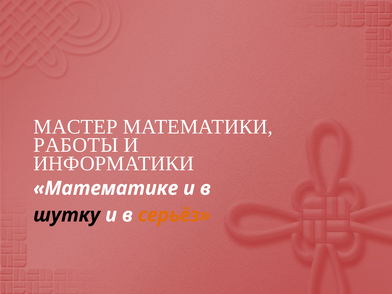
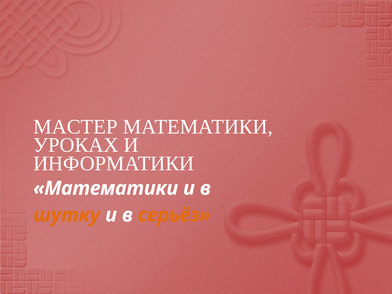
РАБОТЫ: РАБОТЫ -> УРОКАХ
Математике at (106, 188): Математике -> Математики
шутку colour: black -> orange
